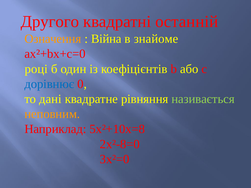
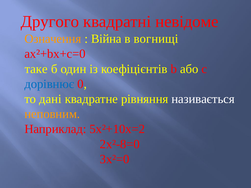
останній: останній -> невідоме
знайоме: знайоме -> вогнищі
році: році -> таке
називається colour: light green -> white
5х²+10х=8: 5х²+10х=8 -> 5х²+10х=2
